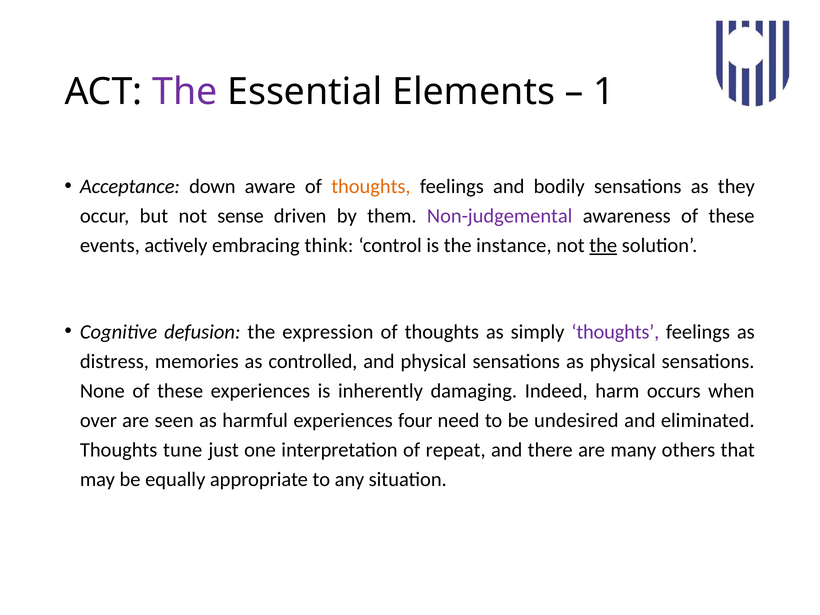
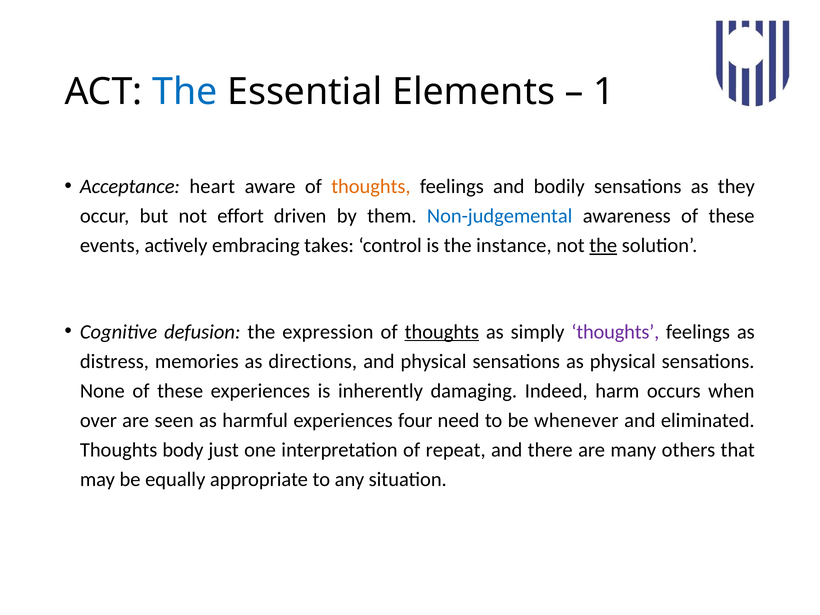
The at (185, 92) colour: purple -> blue
down: down -> heart
sense: sense -> effort
Non-judgemental colour: purple -> blue
think: think -> takes
thoughts at (442, 332) underline: none -> present
controlled: controlled -> directions
undesired: undesired -> whenever
tune: tune -> body
